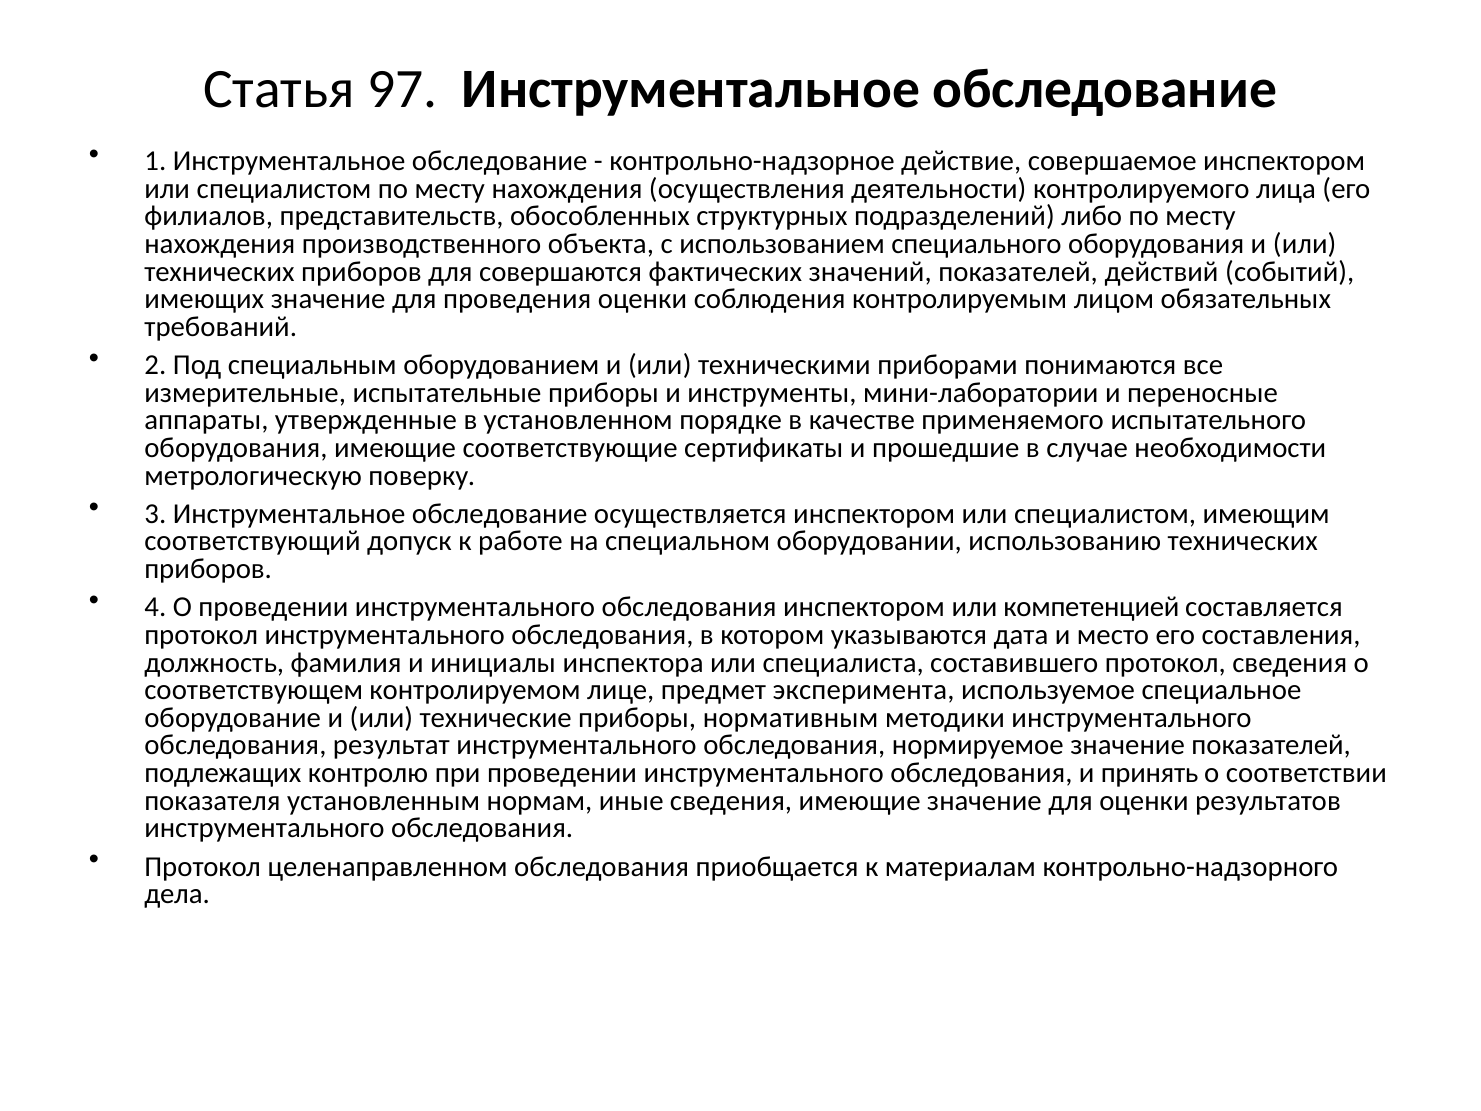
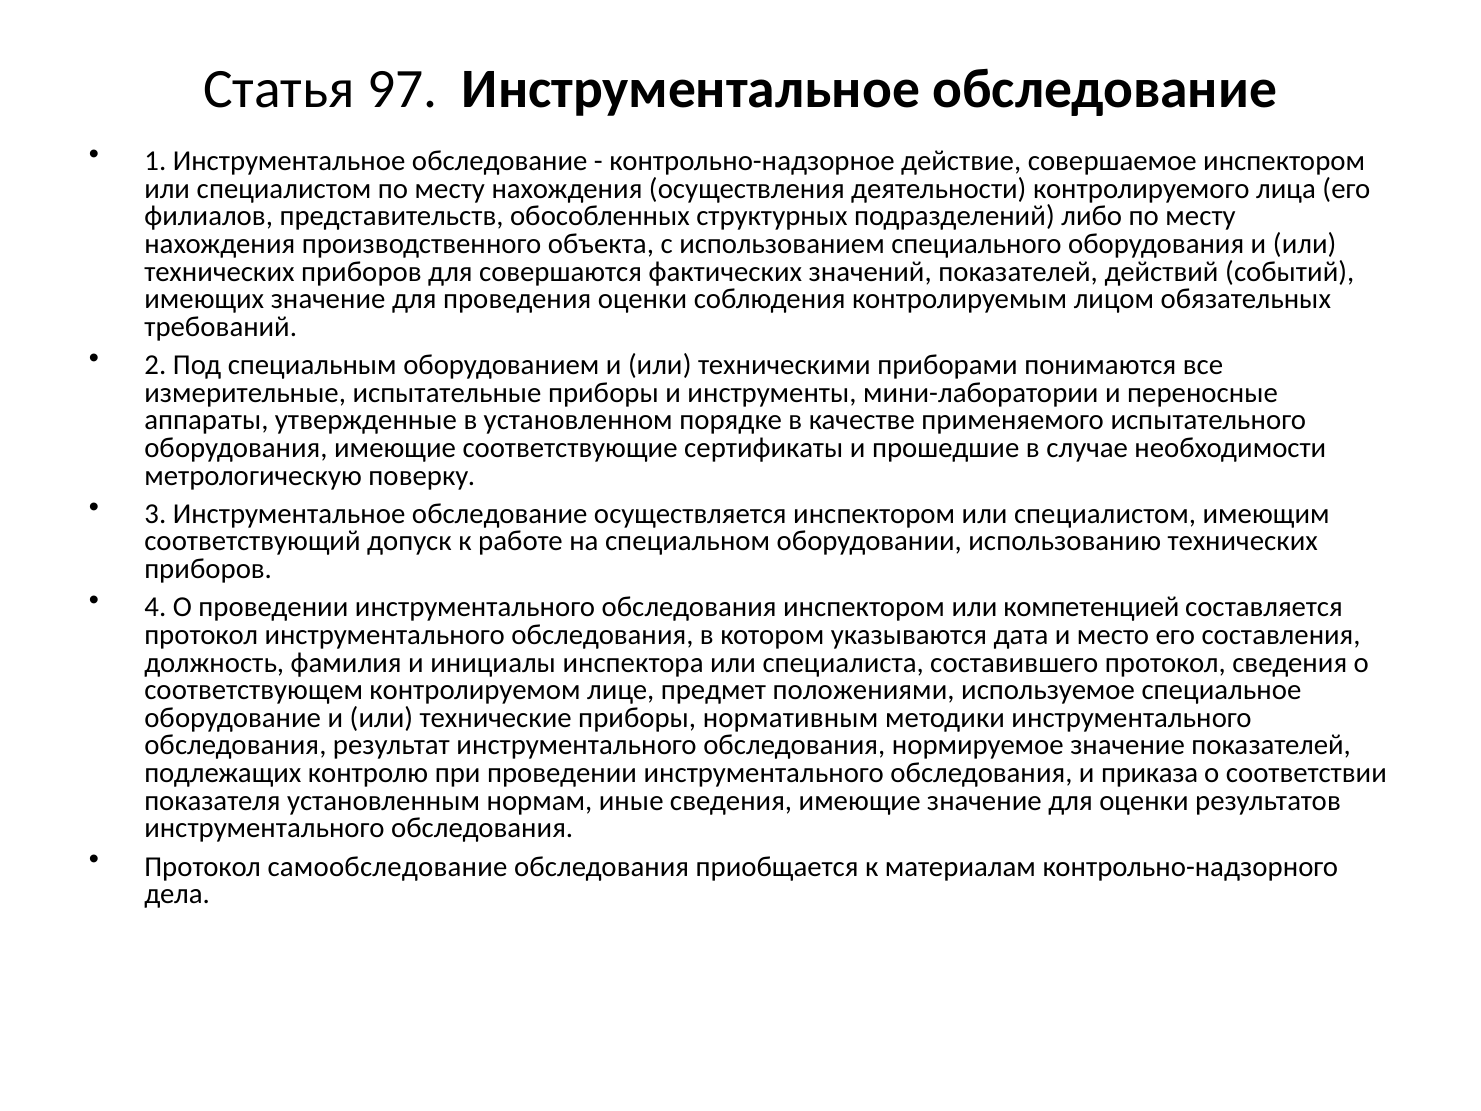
эксперимента: эксперимента -> положениями
принять: принять -> приказа
целенаправленном: целенаправленном -> самообследование
